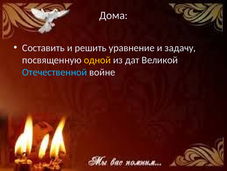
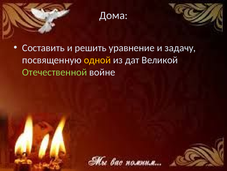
Отечественной colour: light blue -> light green
